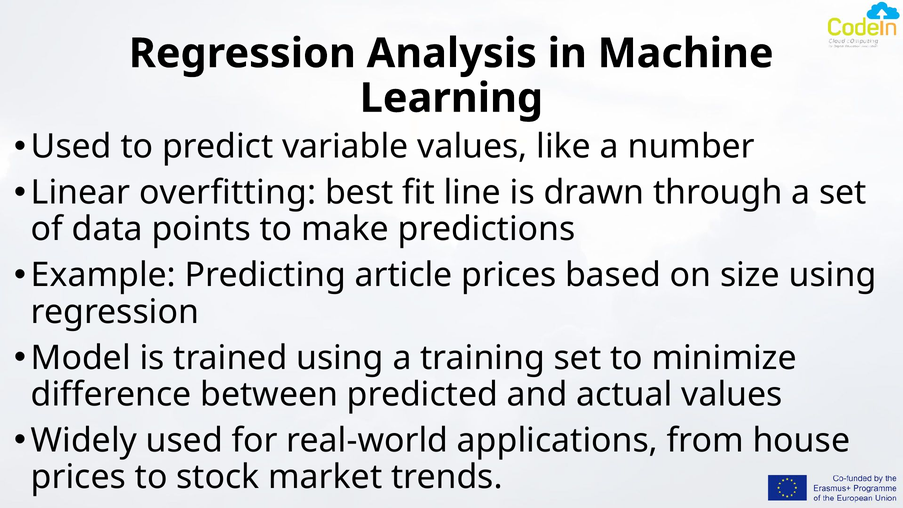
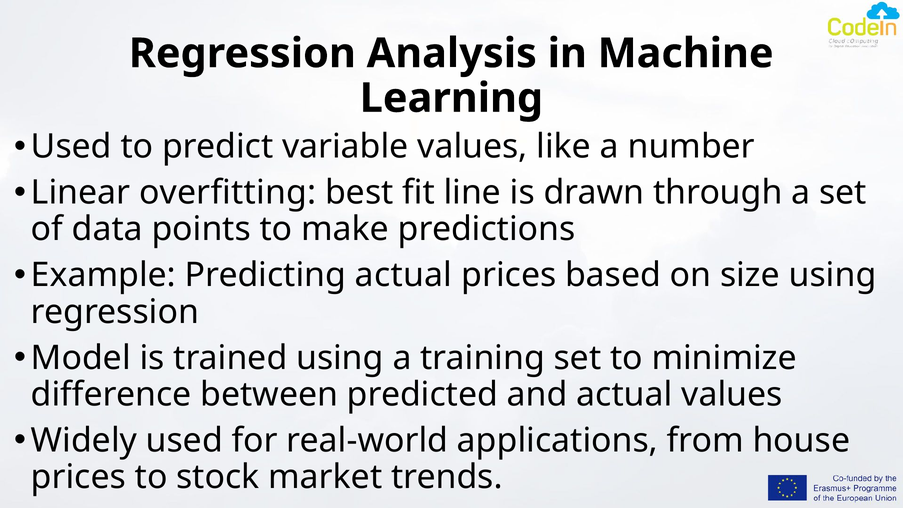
Predicting article: article -> actual
